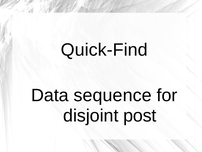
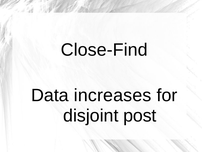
Quick-Find: Quick-Find -> Close-Find
sequence: sequence -> increases
